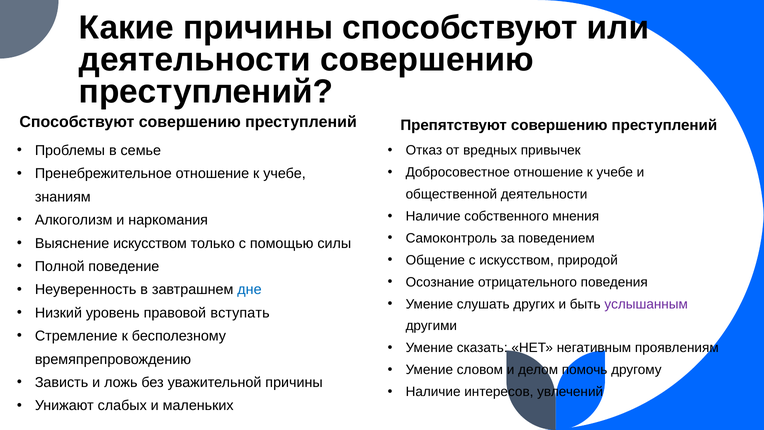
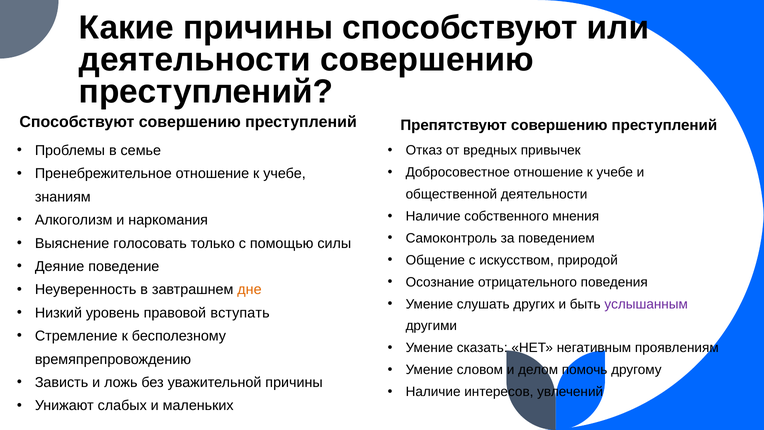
Выяснение искусством: искусством -> голосовать
Полной: Полной -> Деяние
дне colour: blue -> orange
